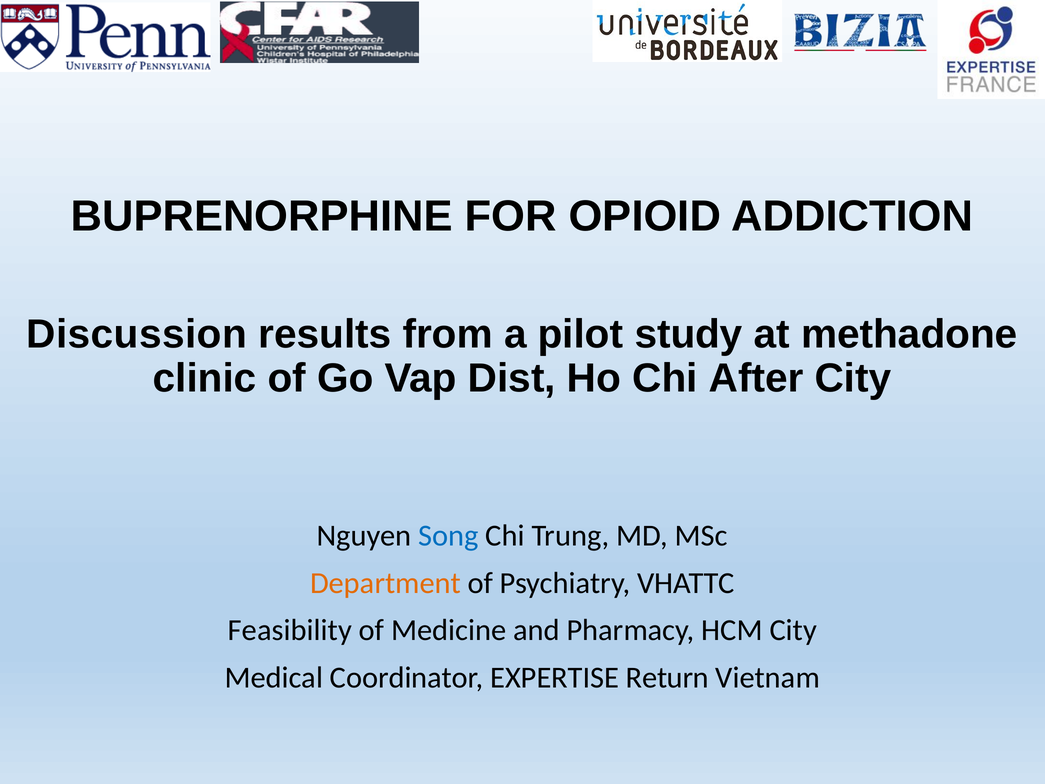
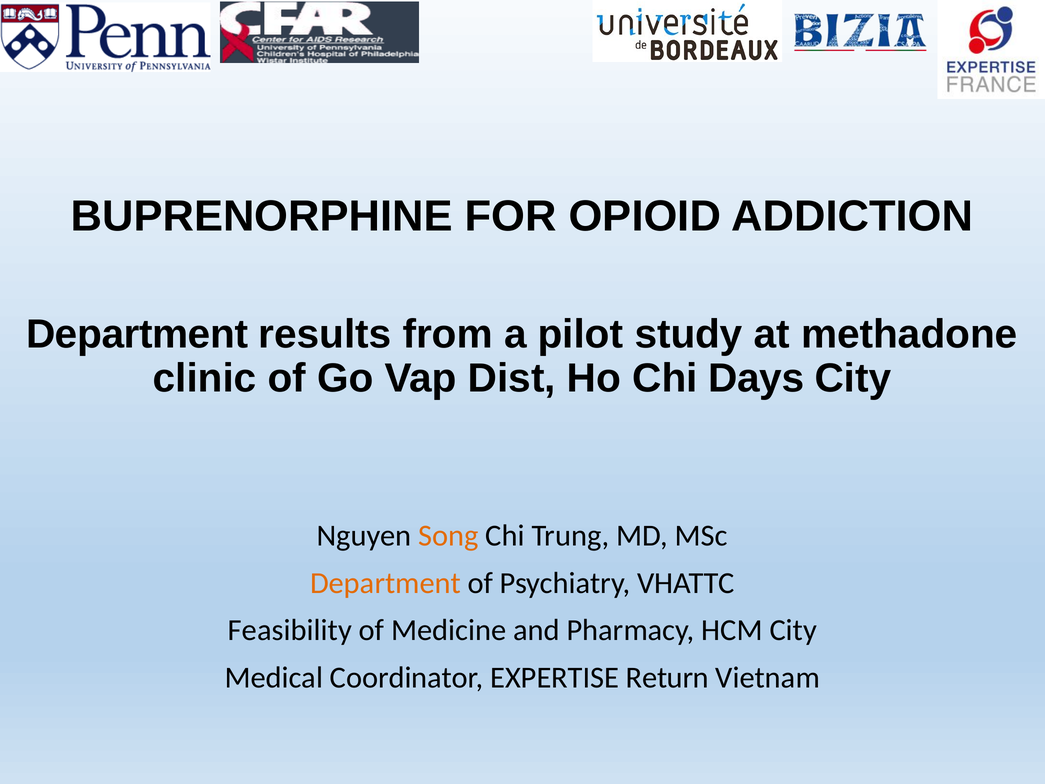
Discussion at (137, 334): Discussion -> Department
After: After -> Days
Song colour: blue -> orange
